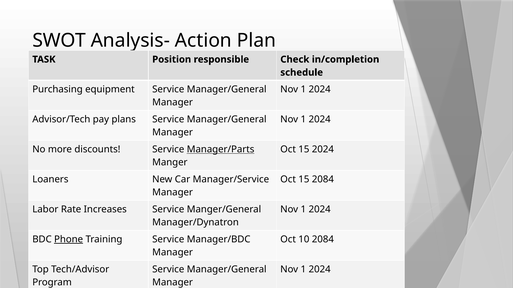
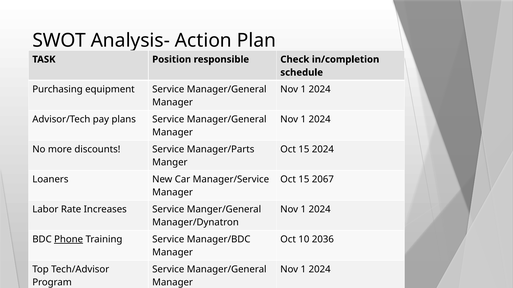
Manager/Parts underline: present -> none
15 2084: 2084 -> 2067
10 2084: 2084 -> 2036
